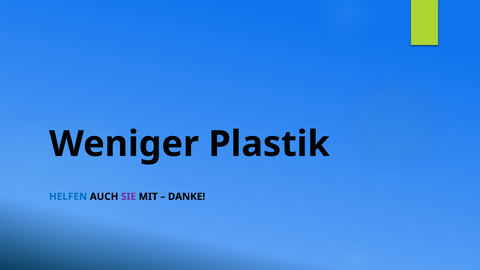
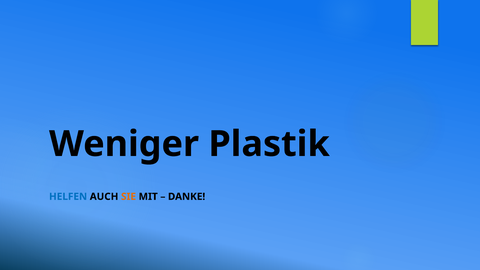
SIE colour: purple -> orange
